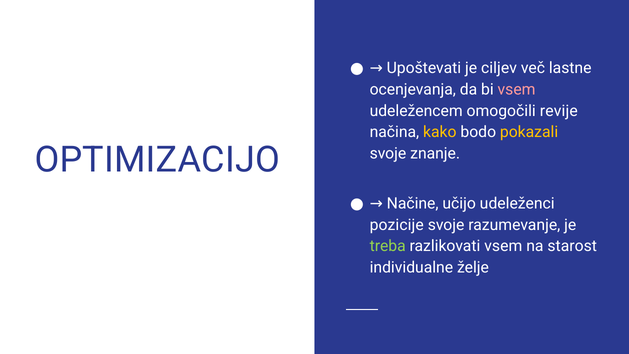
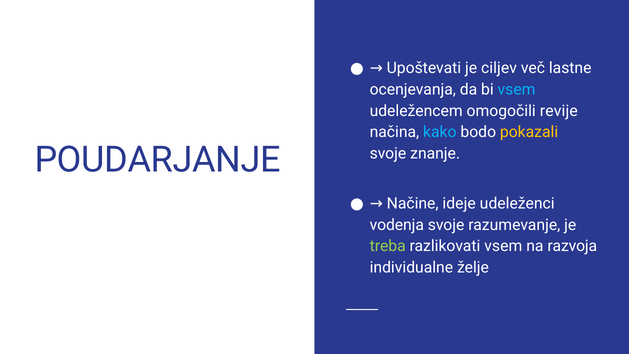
vsem at (517, 90) colour: pink -> light blue
kako colour: yellow -> light blue
OPTIMIZACIJO: OPTIMIZACIJO -> POUDARJANJE
učijo: učijo -> ideje
pozicije: pozicije -> vodenja
starost: starost -> razvoja
